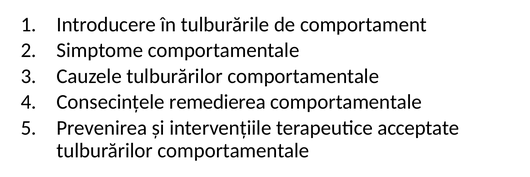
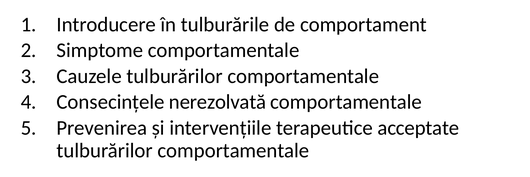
remedierea: remedierea -> nerezolvată
